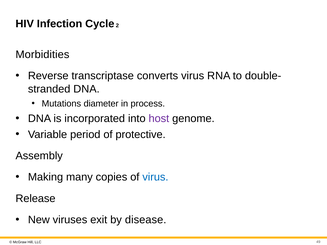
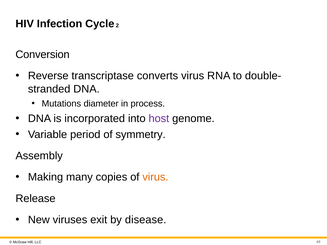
Morbidities: Morbidities -> Conversion
protective: protective -> symmetry
virus at (155, 177) colour: blue -> orange
